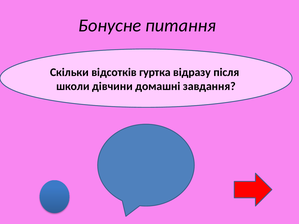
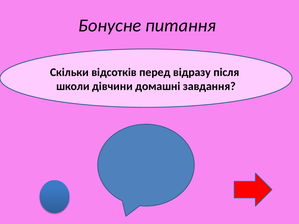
гуртка: гуртка -> перед
